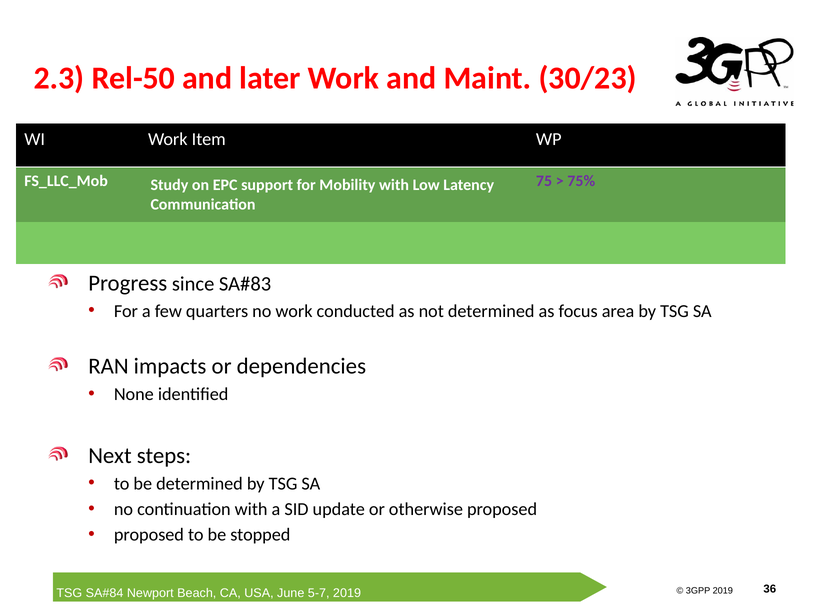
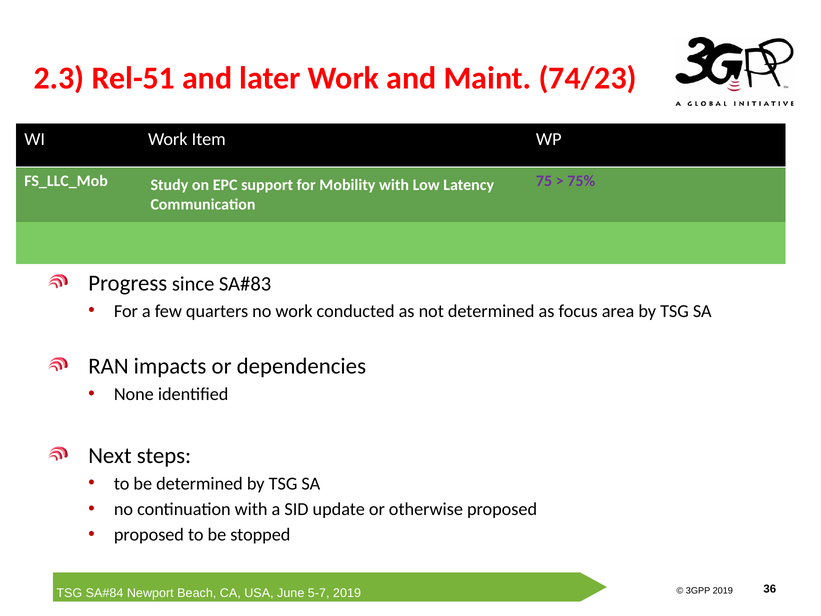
Rel-50: Rel-50 -> Rel-51
30/23: 30/23 -> 74/23
